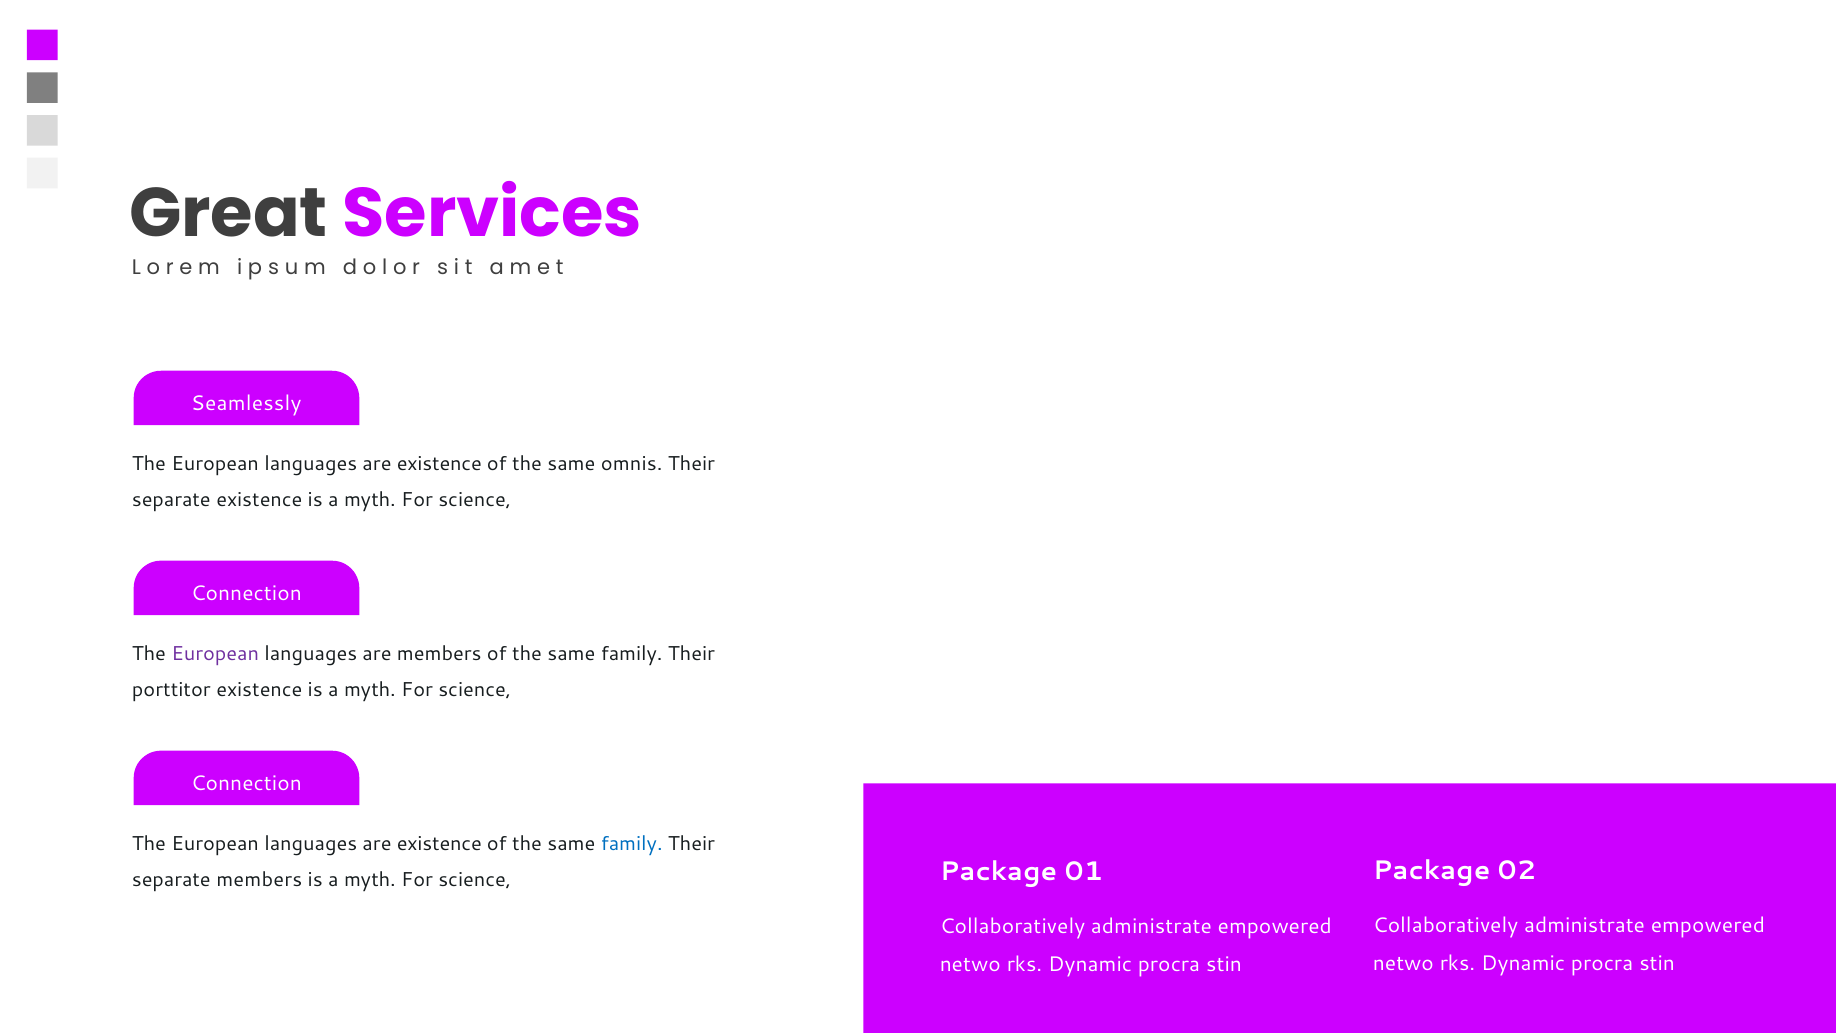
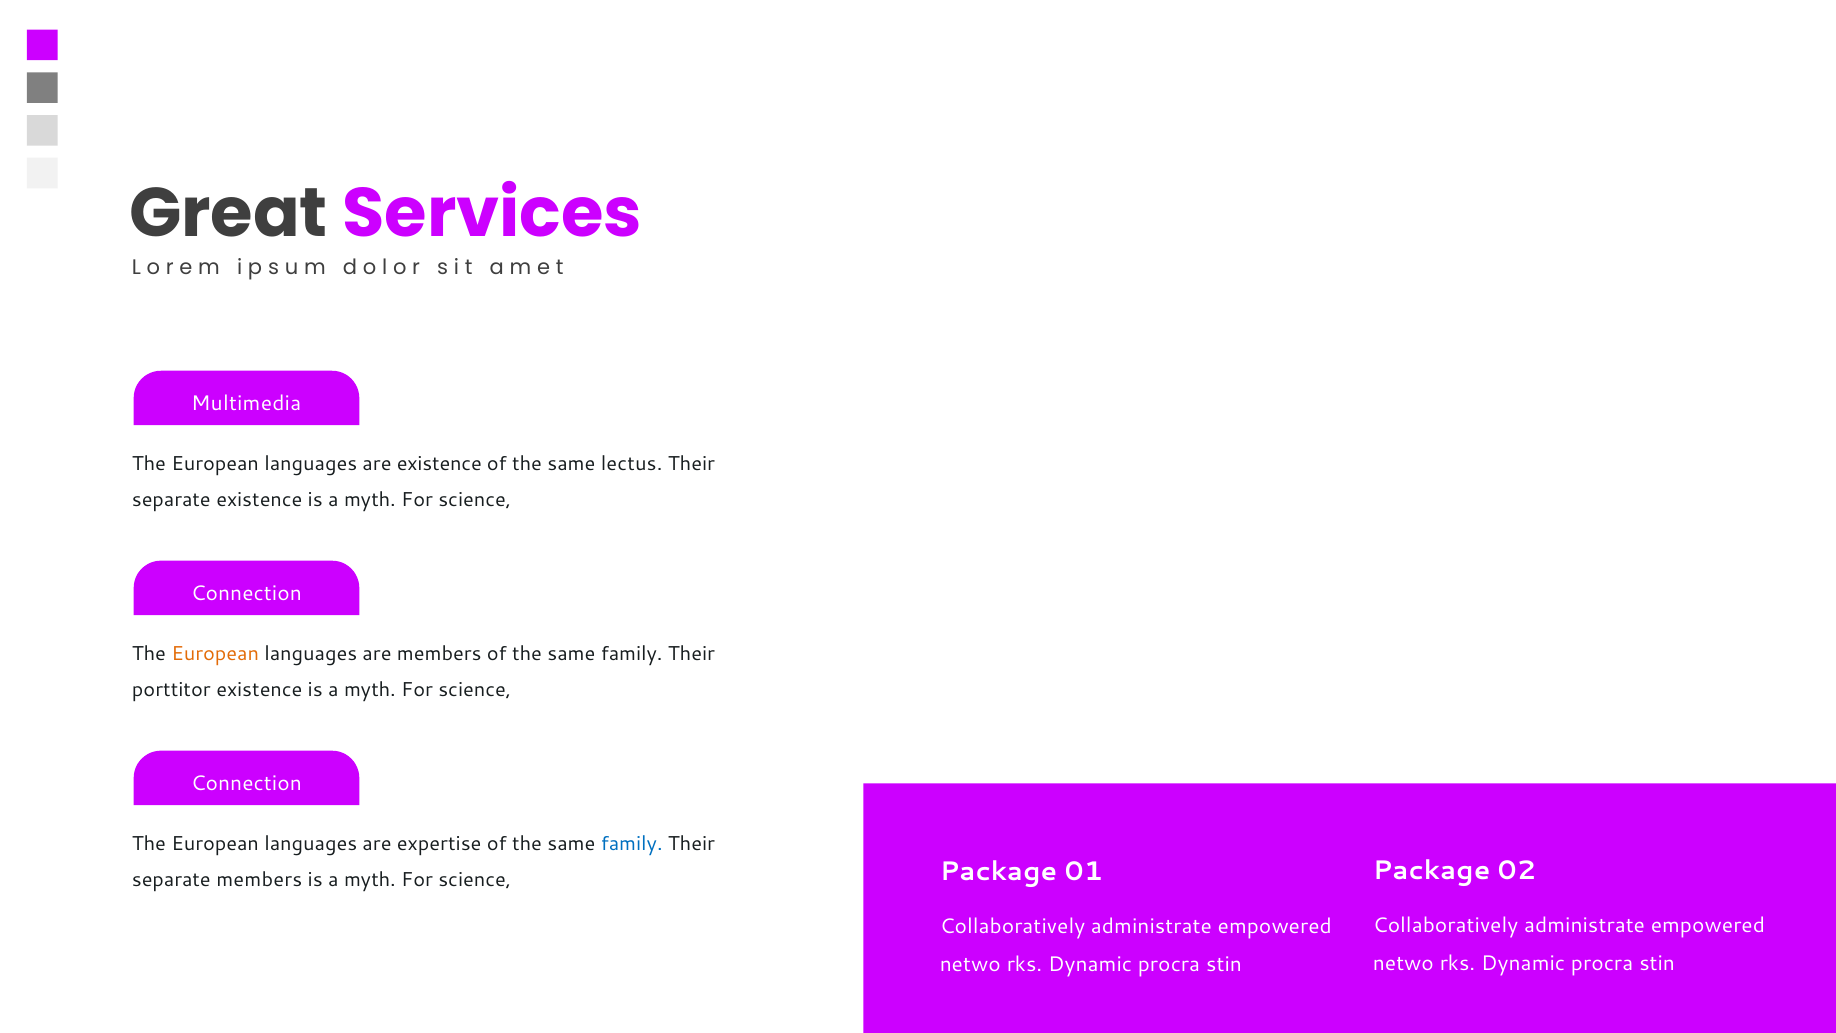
Seamlessly: Seamlessly -> Multimedia
omnis: omnis -> lectus
European at (215, 654) colour: purple -> orange
existence at (439, 844): existence -> expertise
